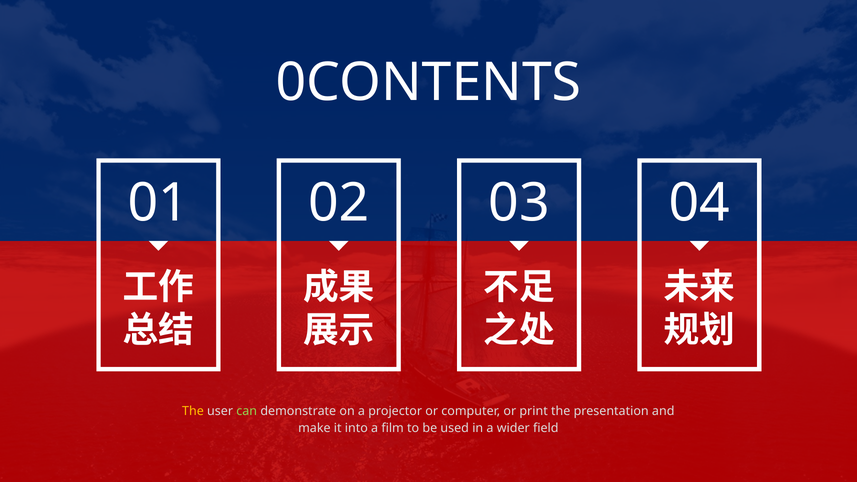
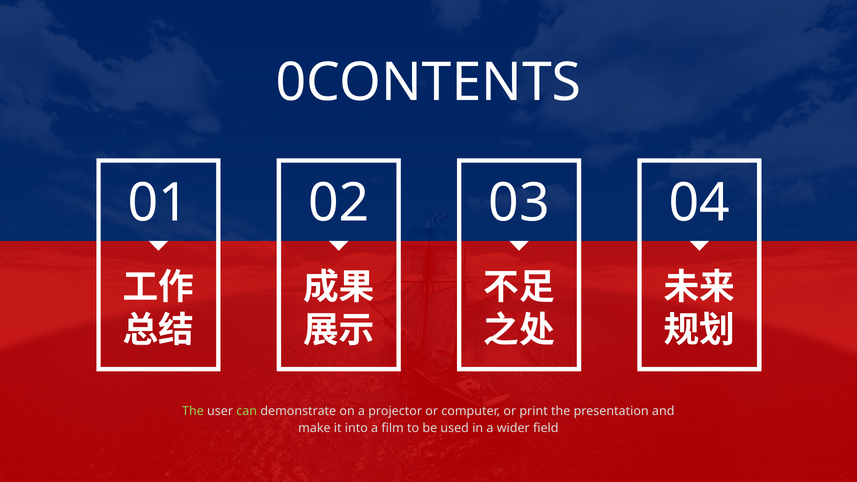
The at (193, 411) colour: yellow -> light green
